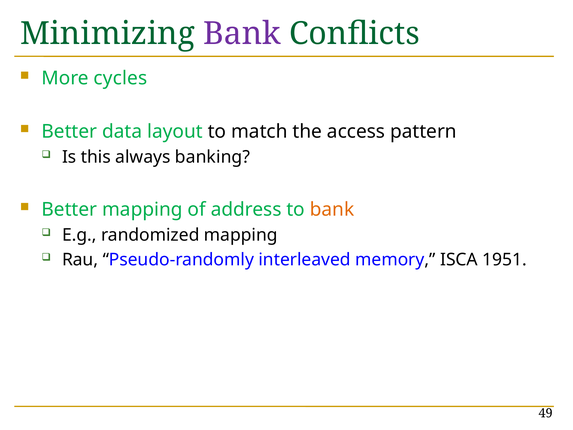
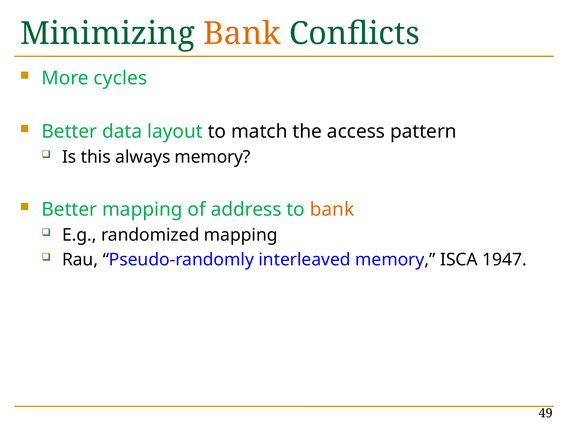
Bank at (242, 34) colour: purple -> orange
always banking: banking -> memory
1951: 1951 -> 1947
